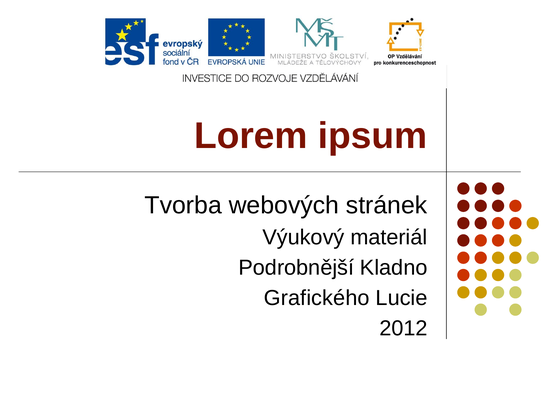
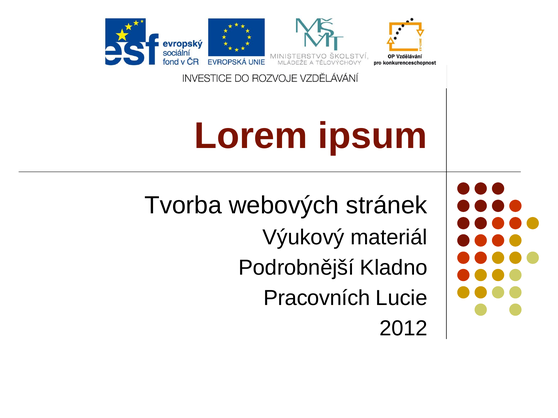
Grafického: Grafického -> Pracovních
